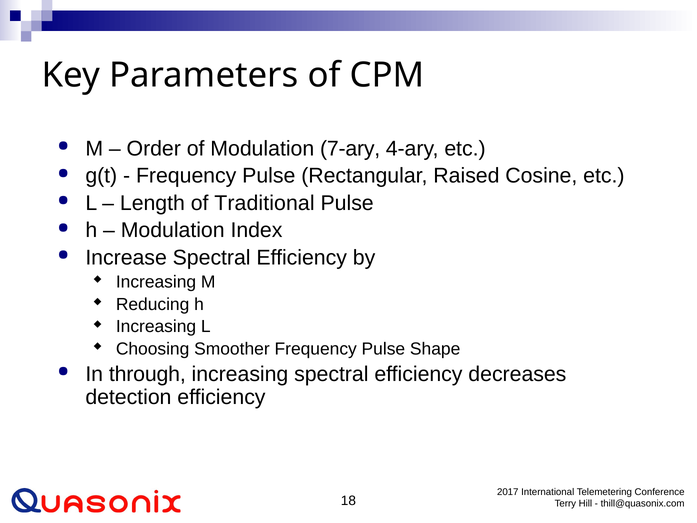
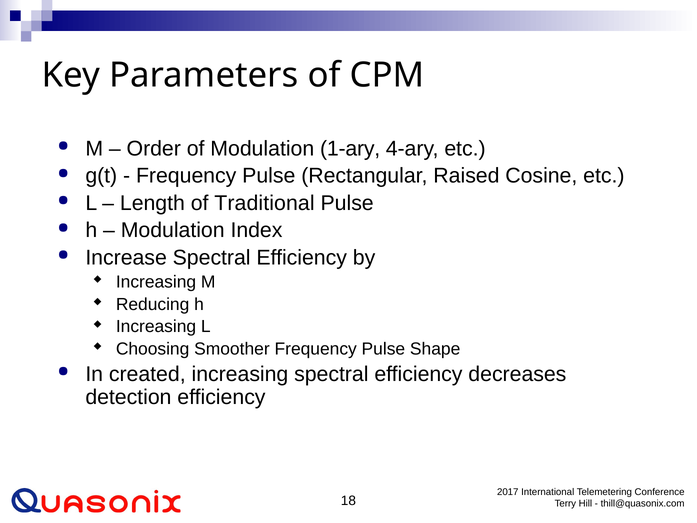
7-ary: 7-ary -> 1-ary
through: through -> created
